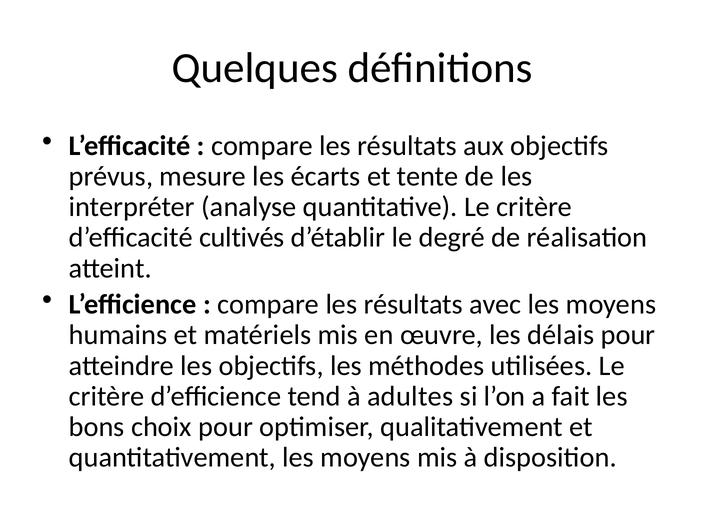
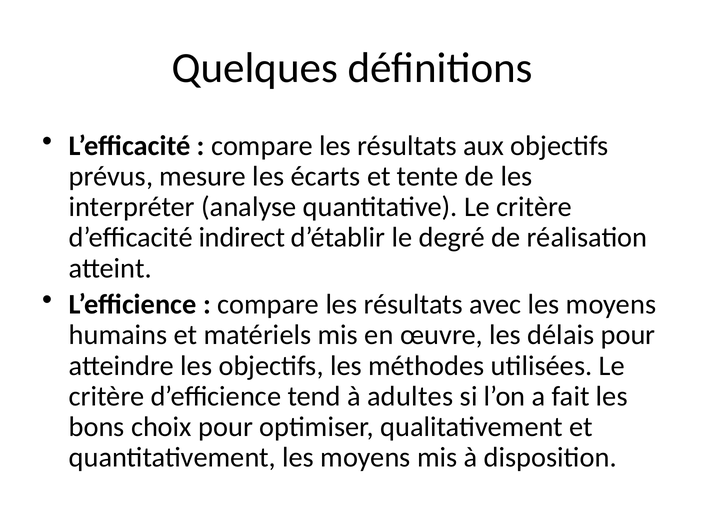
cultivés: cultivés -> indirect
